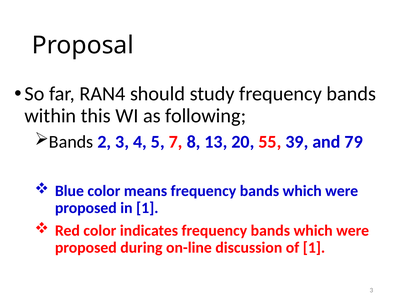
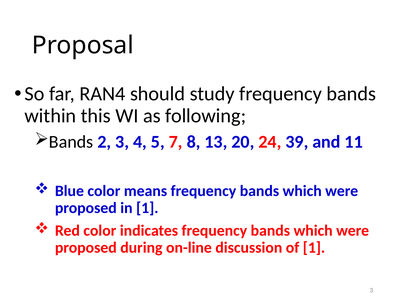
55: 55 -> 24
79: 79 -> 11
